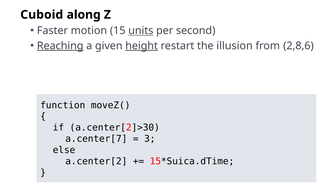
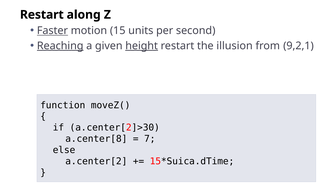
Cuboid at (42, 15): Cuboid -> Restart
Faster underline: none -> present
units underline: present -> none
2,8,6: 2,8,6 -> 9,2,1
a.center[7: a.center[7 -> a.center[8
3: 3 -> 7
